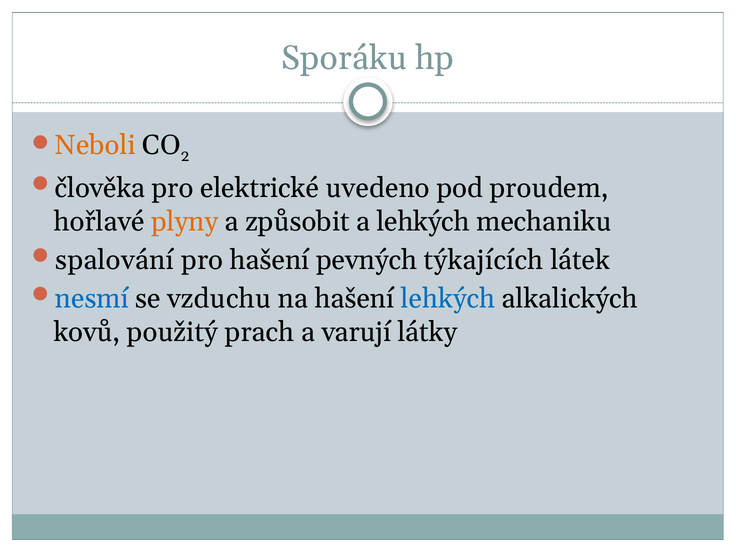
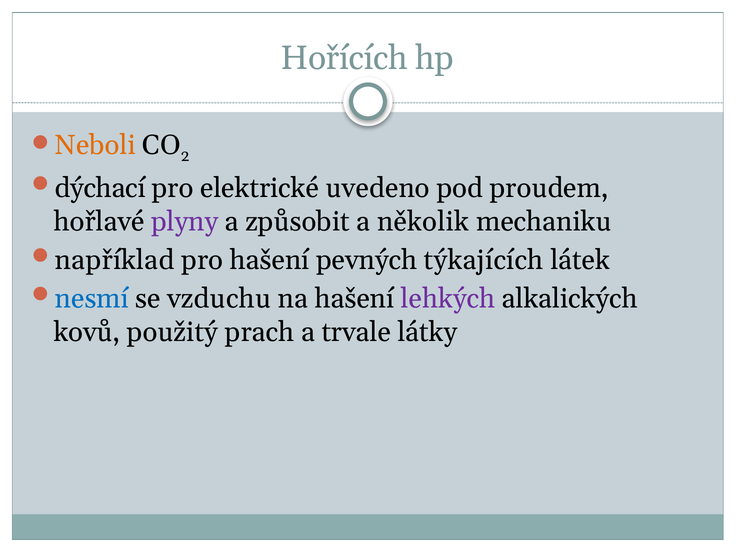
Sporáku: Sporáku -> Hořících
člověka: člověka -> dýchací
plyny colour: orange -> purple
a lehkých: lehkých -> několik
spalování: spalování -> například
lehkých at (448, 299) colour: blue -> purple
varují: varují -> trvale
